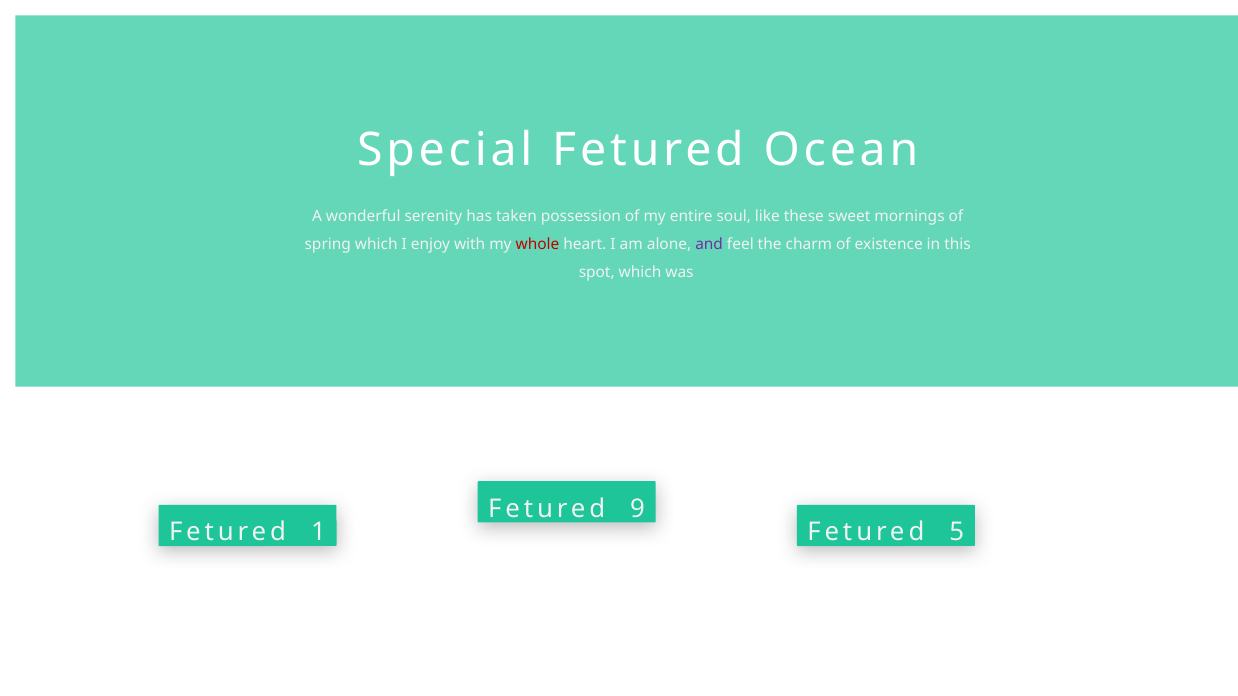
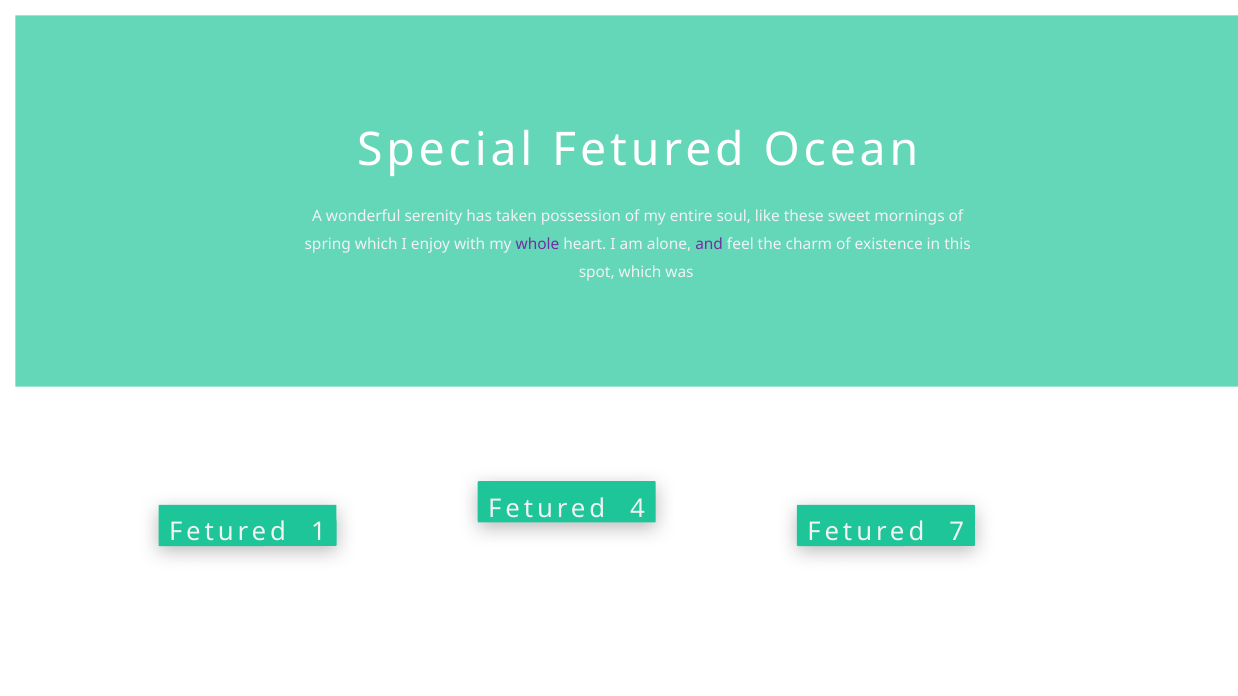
whole colour: red -> purple
9: 9 -> 4
5: 5 -> 7
